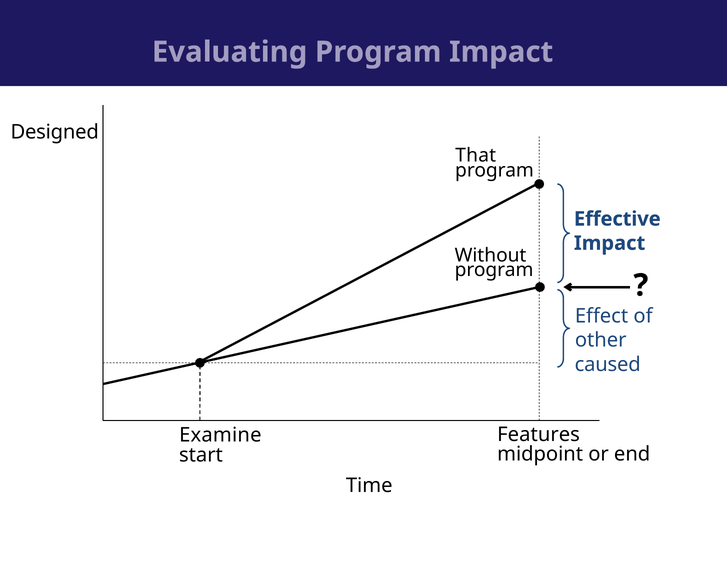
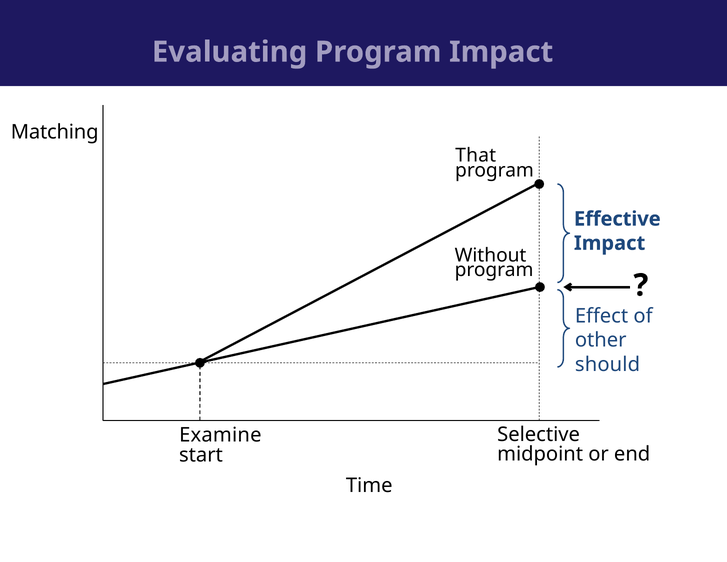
Designed: Designed -> Matching
caused: caused -> should
Features: Features -> Selective
